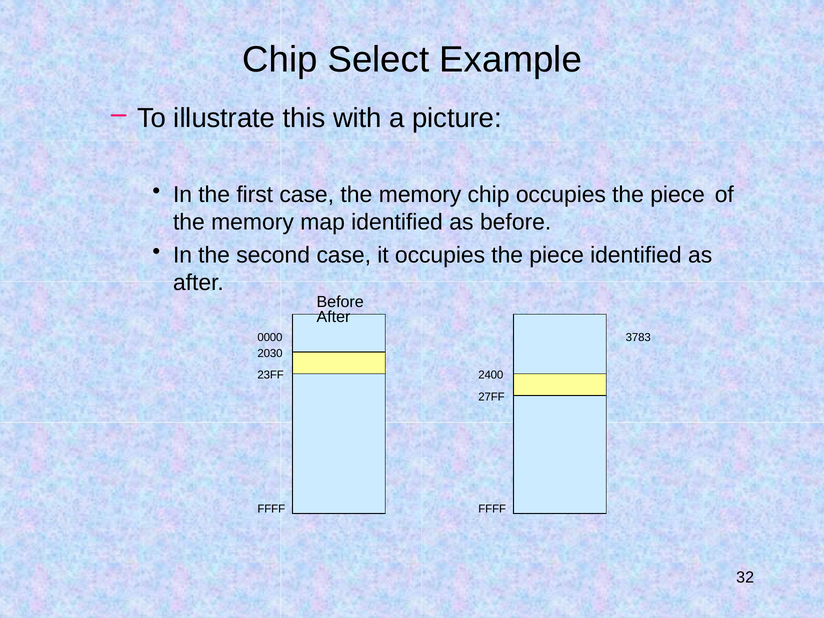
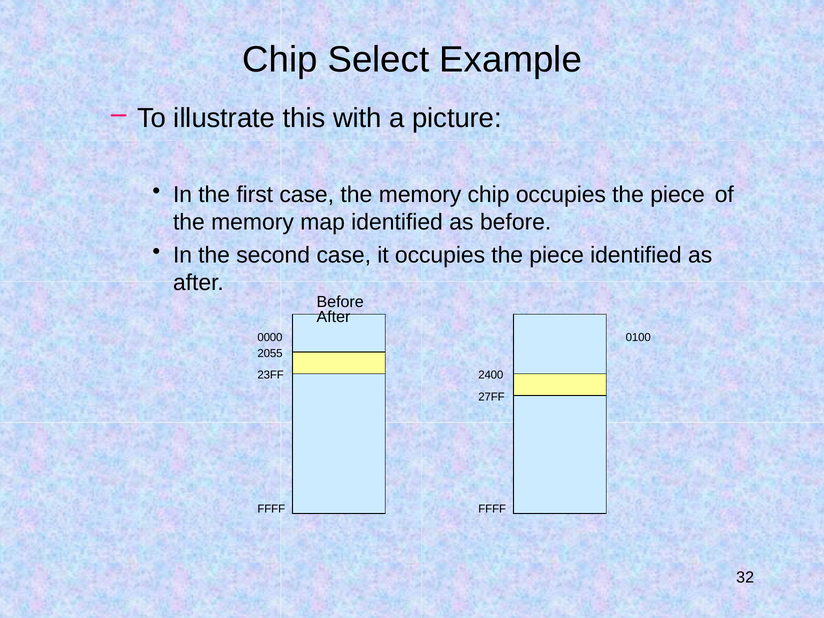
3783: 3783 -> 0100
2030: 2030 -> 2055
